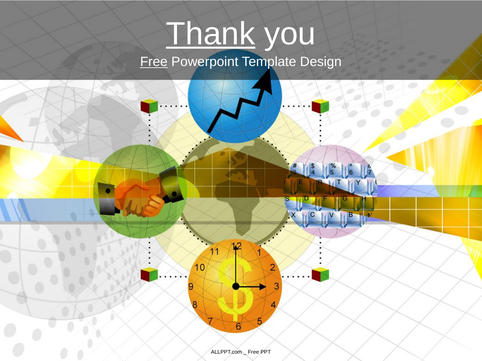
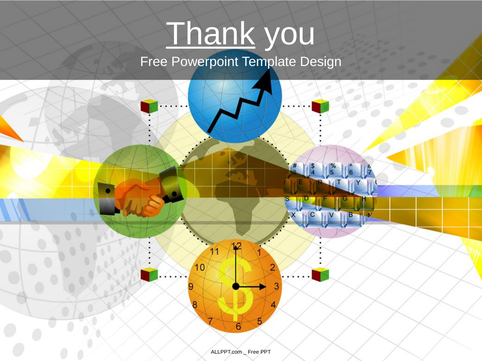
Free at (154, 62) underline: present -> none
